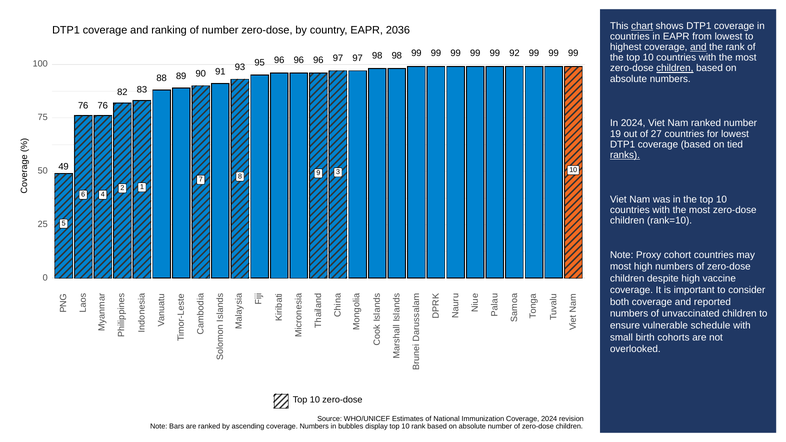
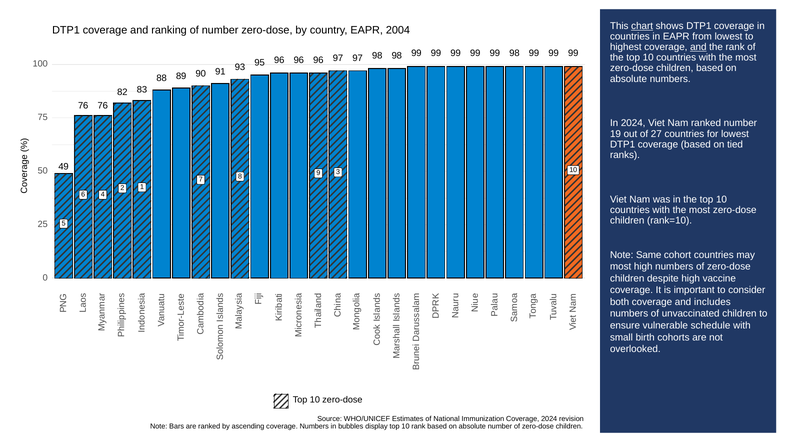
2036: 2036 -> 2004
99 92: 92 -> 98
children at (675, 68) underline: present -> none
ranks underline: present -> none
Proxy: Proxy -> Same
reported: reported -> includes
